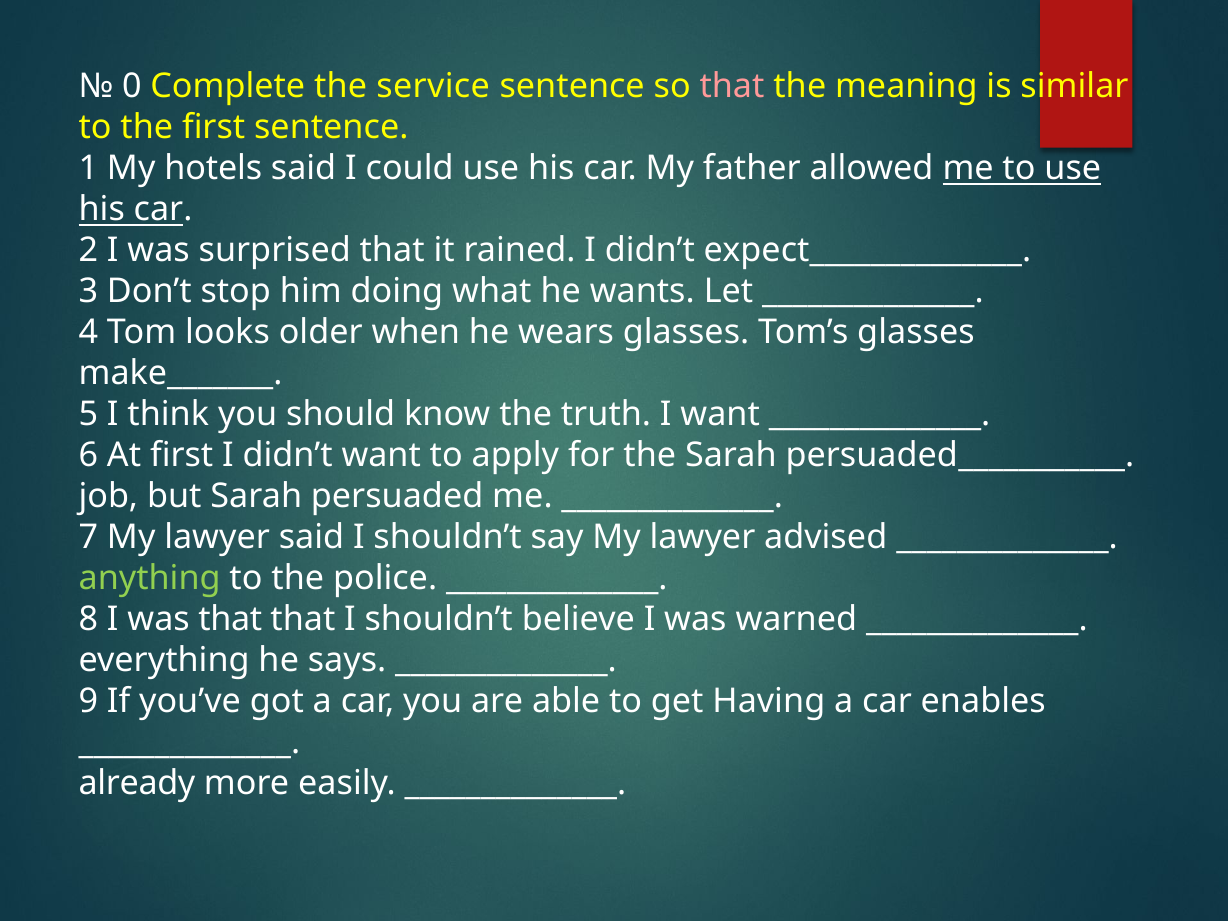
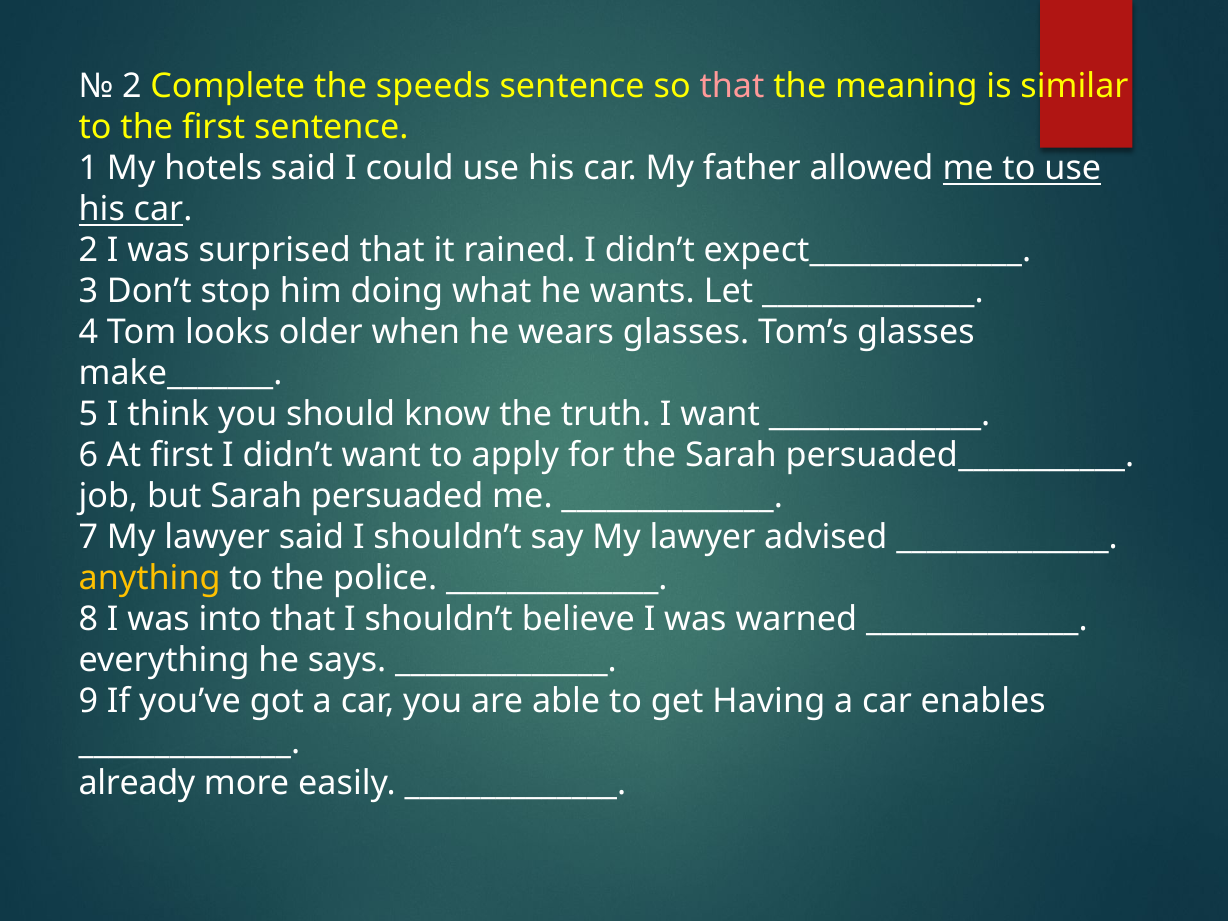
0 at (132, 87): 0 -> 2
service: service -> speeds
anything colour: light green -> yellow
was that: that -> into
